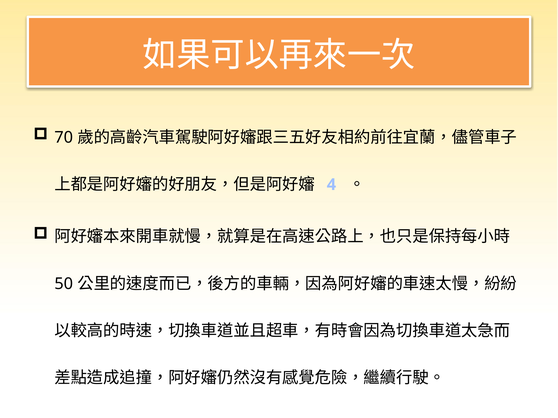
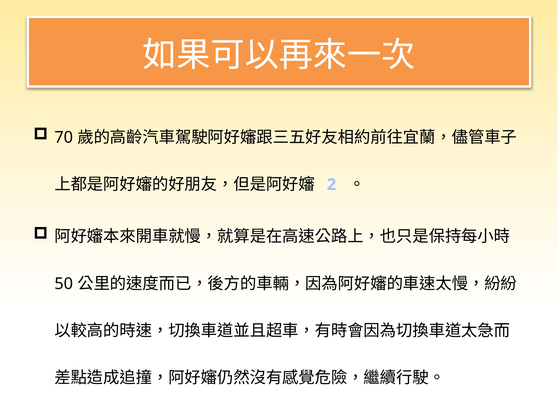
4: 4 -> 2
